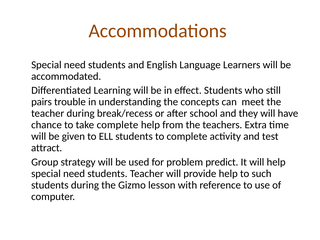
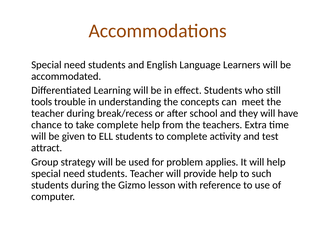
pairs: pairs -> tools
predict: predict -> applies
